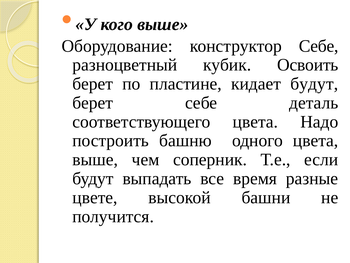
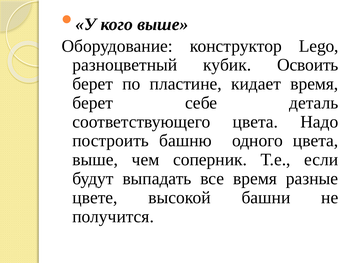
конструктор Себе: Себе -> Lego
кидает будут: будут -> время
